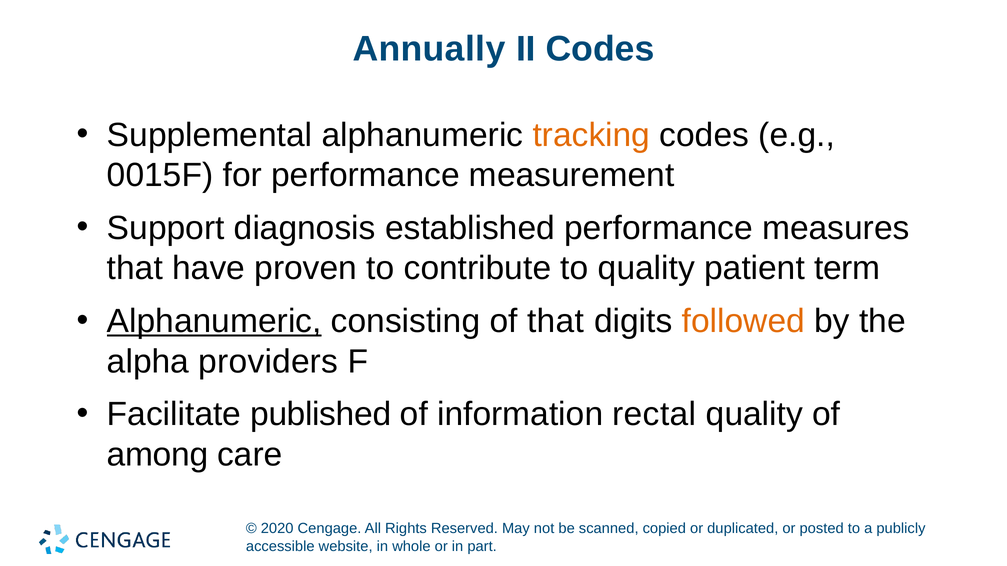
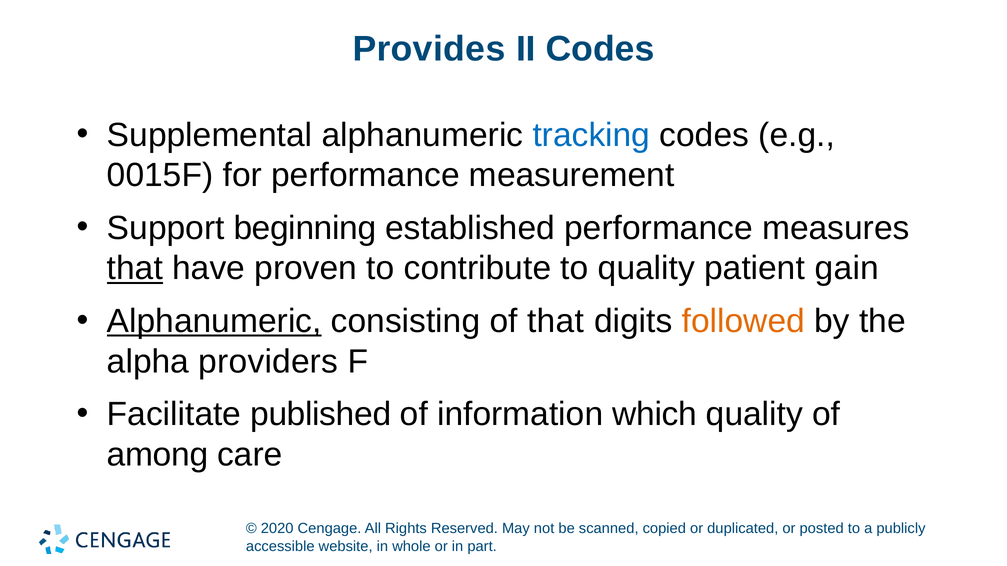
Annually: Annually -> Provides
tracking colour: orange -> blue
diagnosis: diagnosis -> beginning
that at (135, 269) underline: none -> present
term: term -> gain
rectal: rectal -> which
